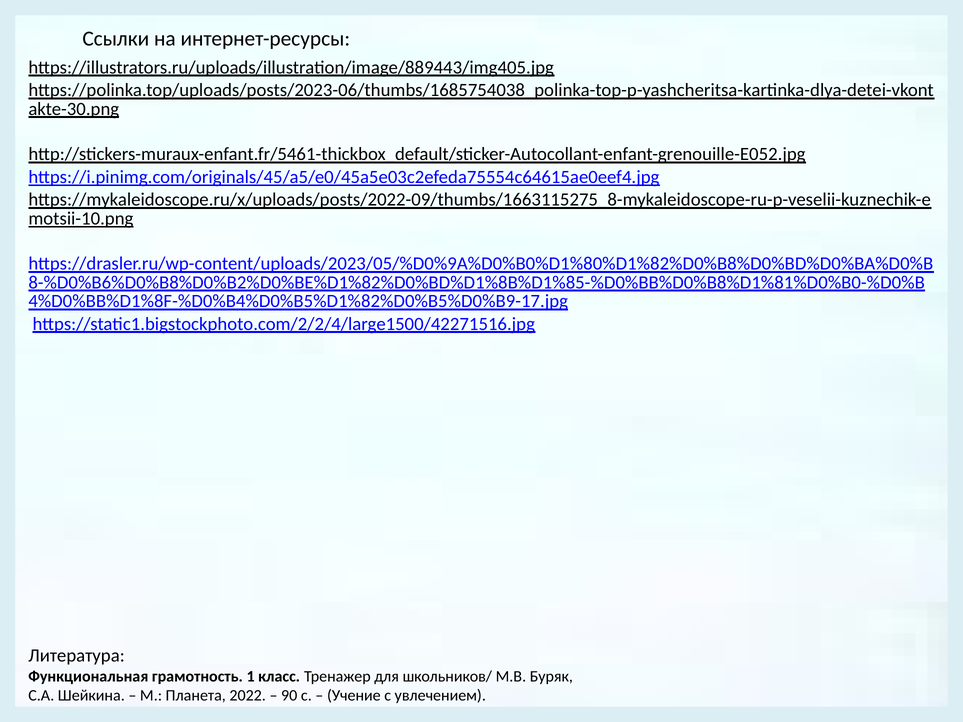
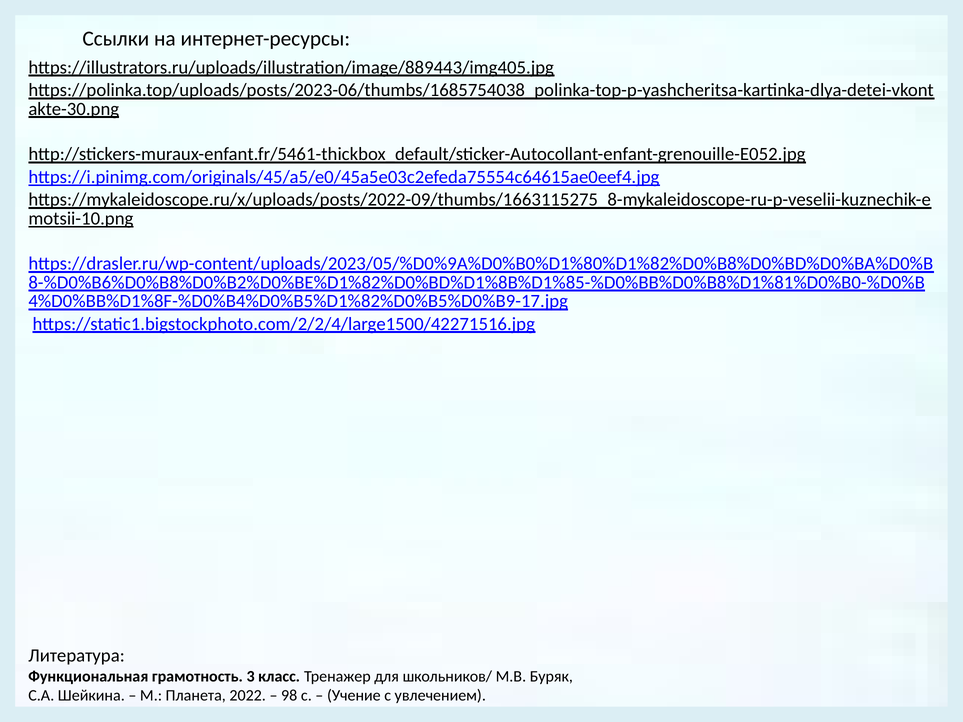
1: 1 -> 3
90: 90 -> 98
